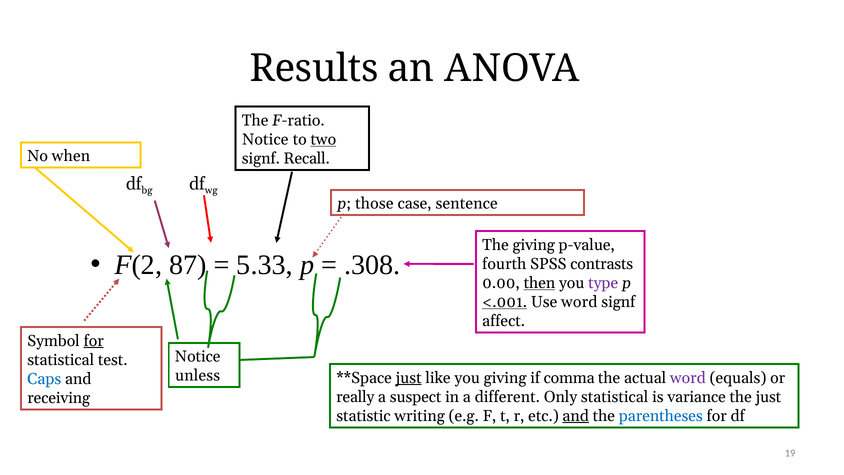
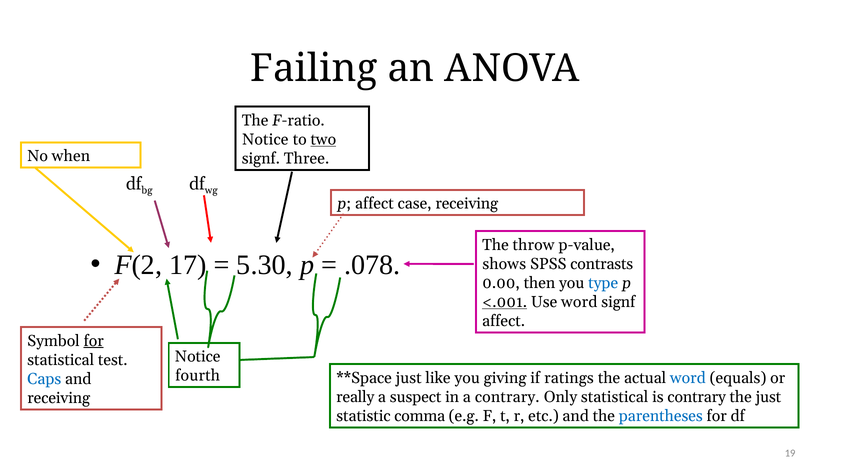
Results: Results -> Failing
Recall: Recall -> Three
p those: those -> affect
case sentence: sentence -> receiving
The giving: giving -> throw
87: 87 -> 17
5.33: 5.33 -> 5.30
.308: .308 -> .078
fourth: fourth -> shows
then underline: present -> none
type colour: purple -> blue
unless: unless -> fourth
just at (409, 378) underline: present -> none
comma: comma -> ratings
word at (688, 378) colour: purple -> blue
a different: different -> contrary
is variance: variance -> contrary
writing: writing -> comma
and at (576, 416) underline: present -> none
